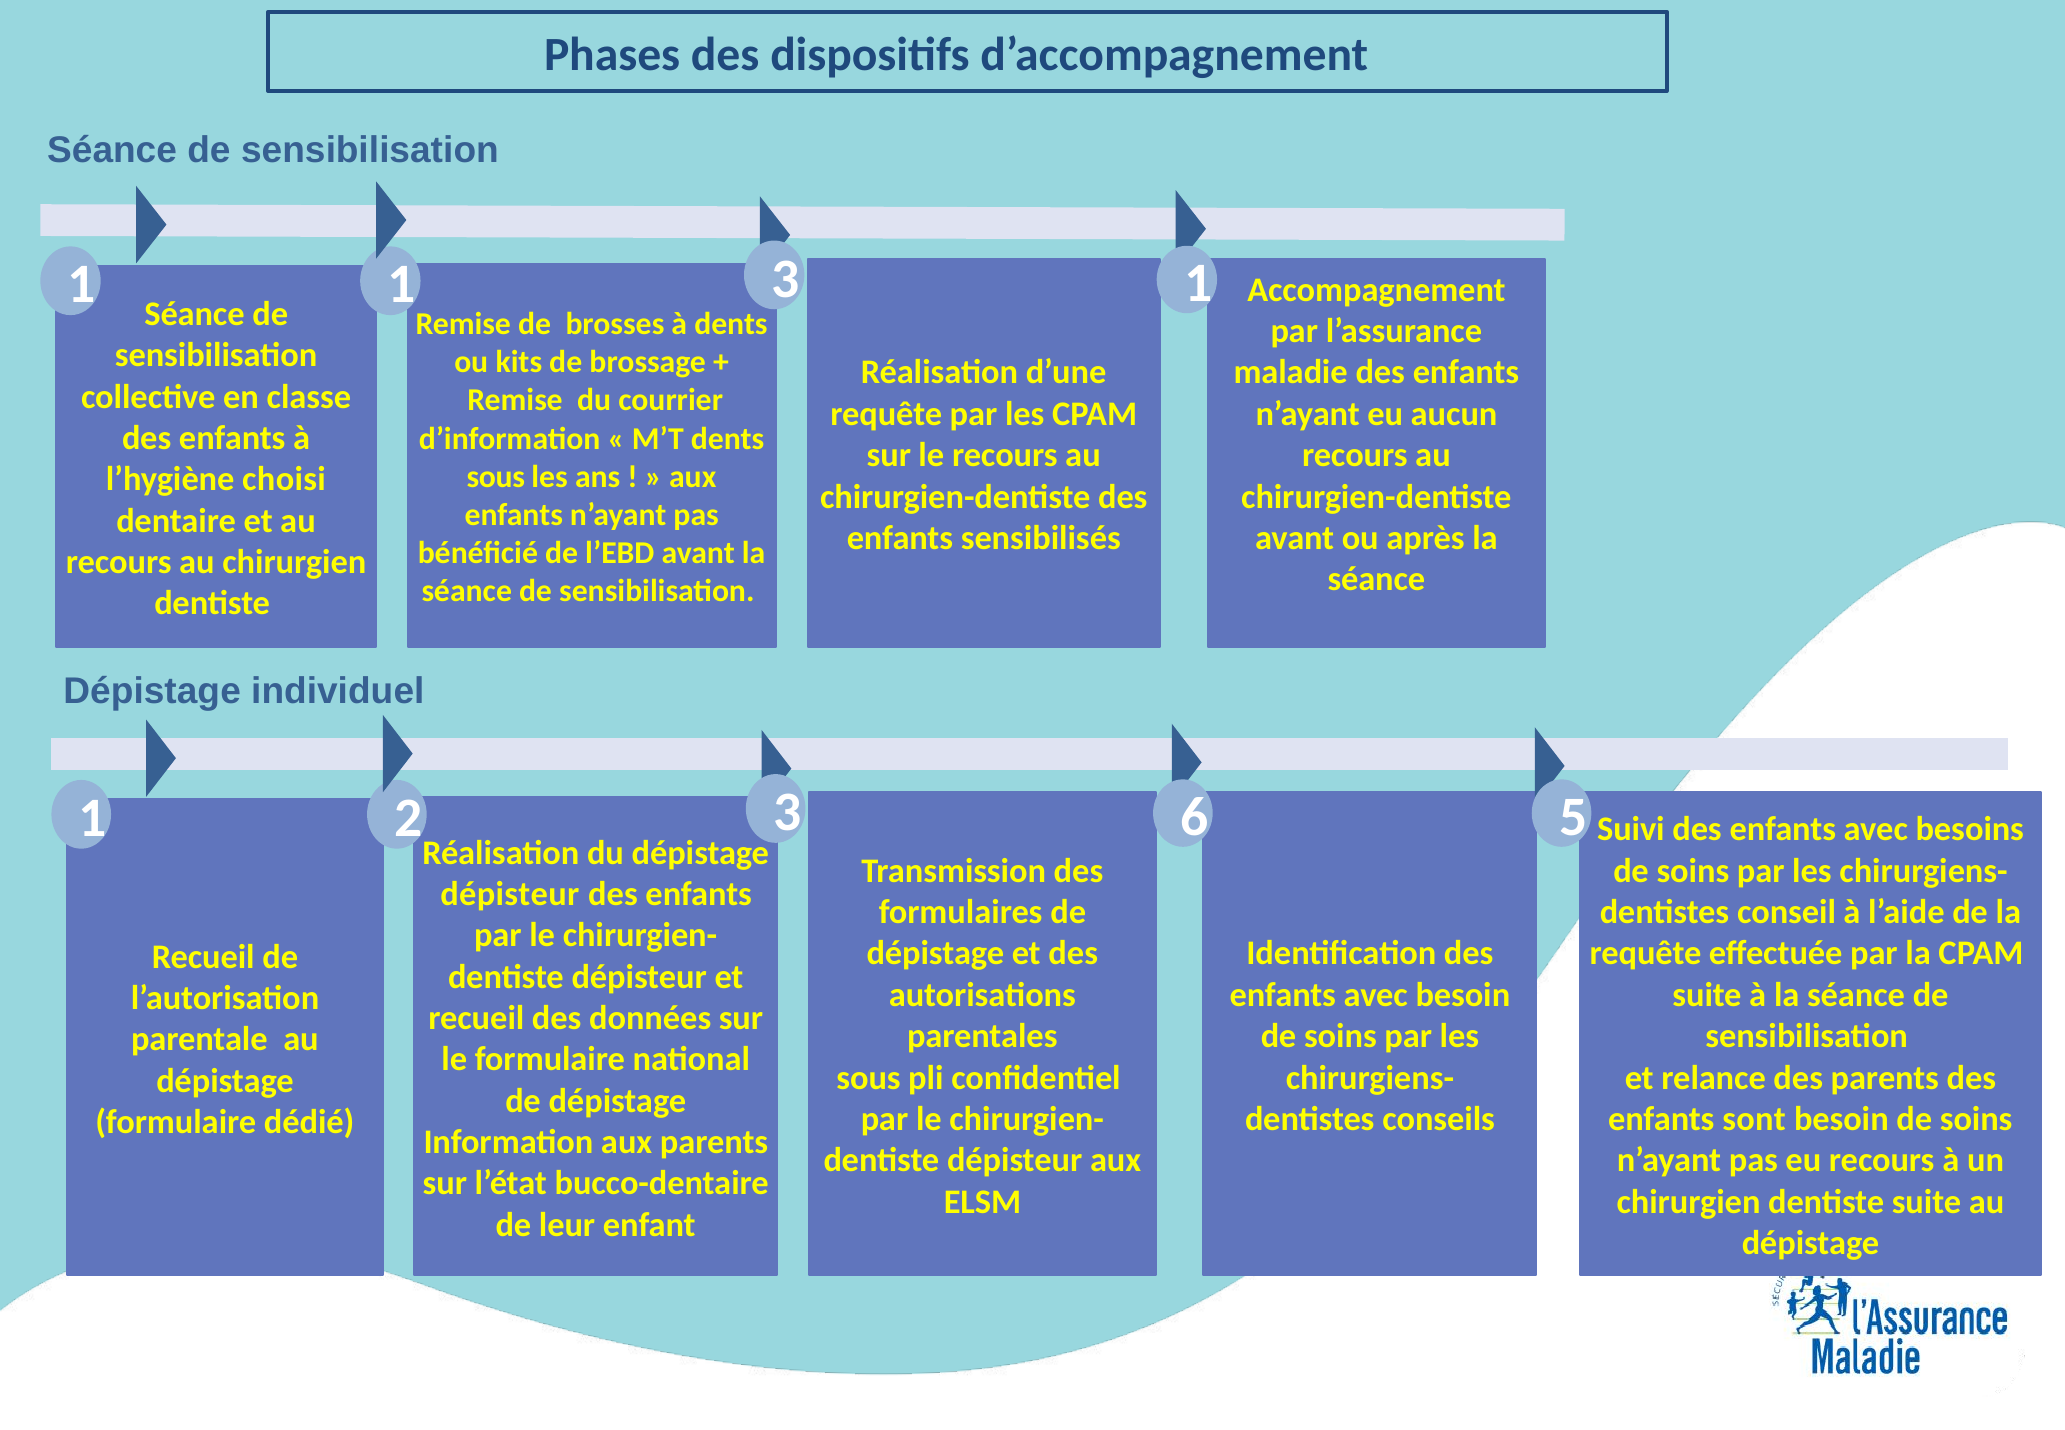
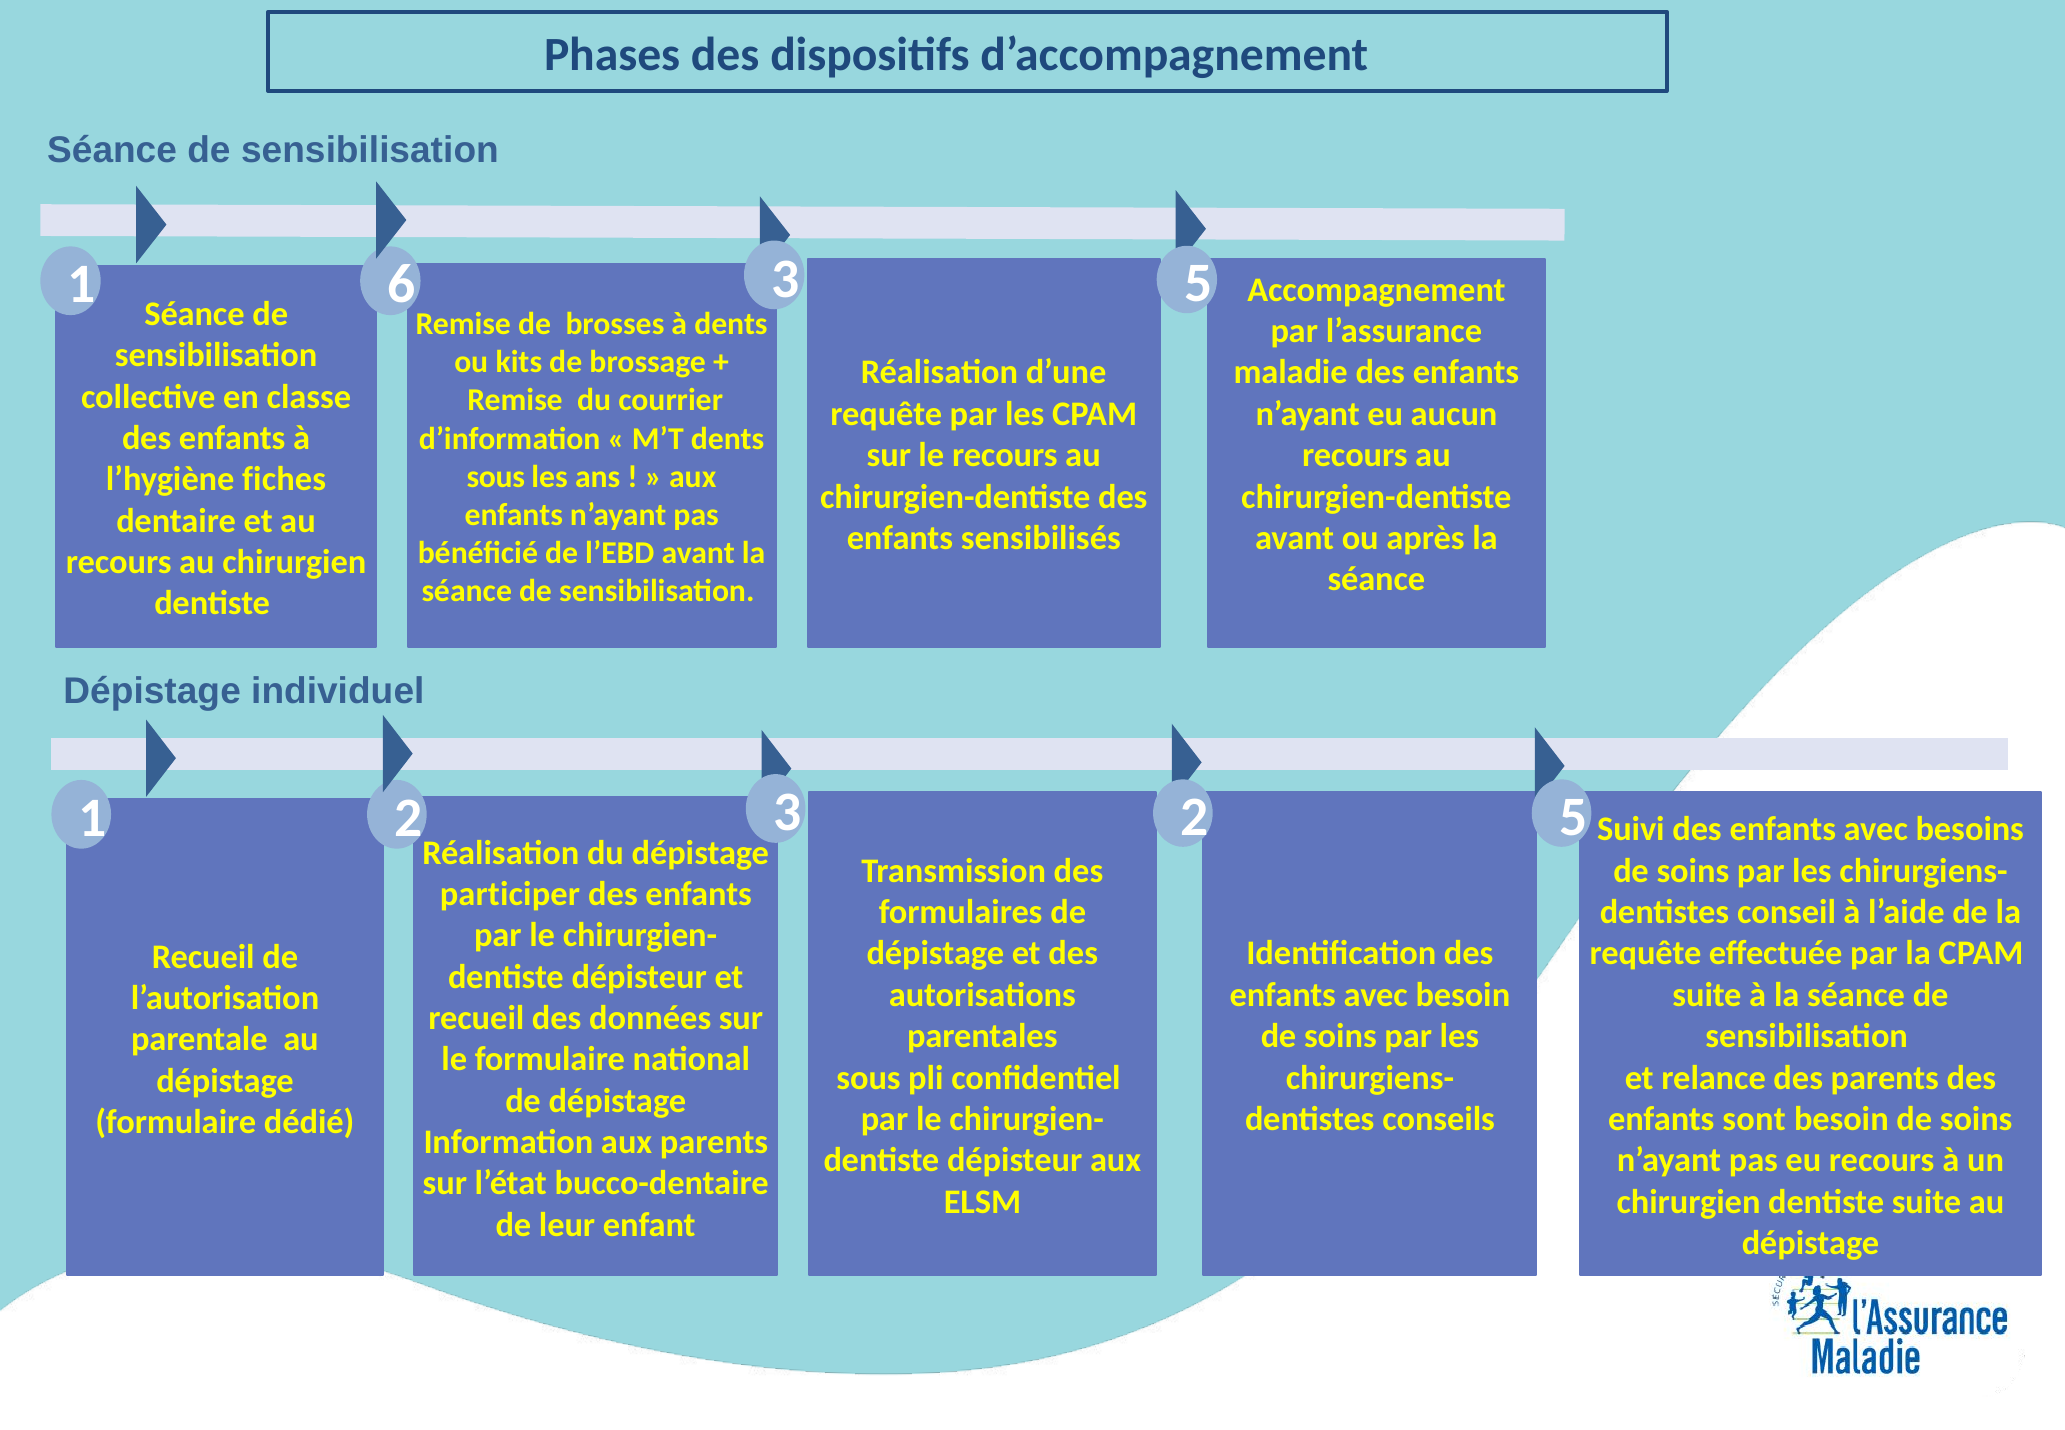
3 1: 1 -> 5
1 1: 1 -> 6
choisi: choisi -> fiches
3 6: 6 -> 2
dépisteur at (510, 894): dépisteur -> participer
